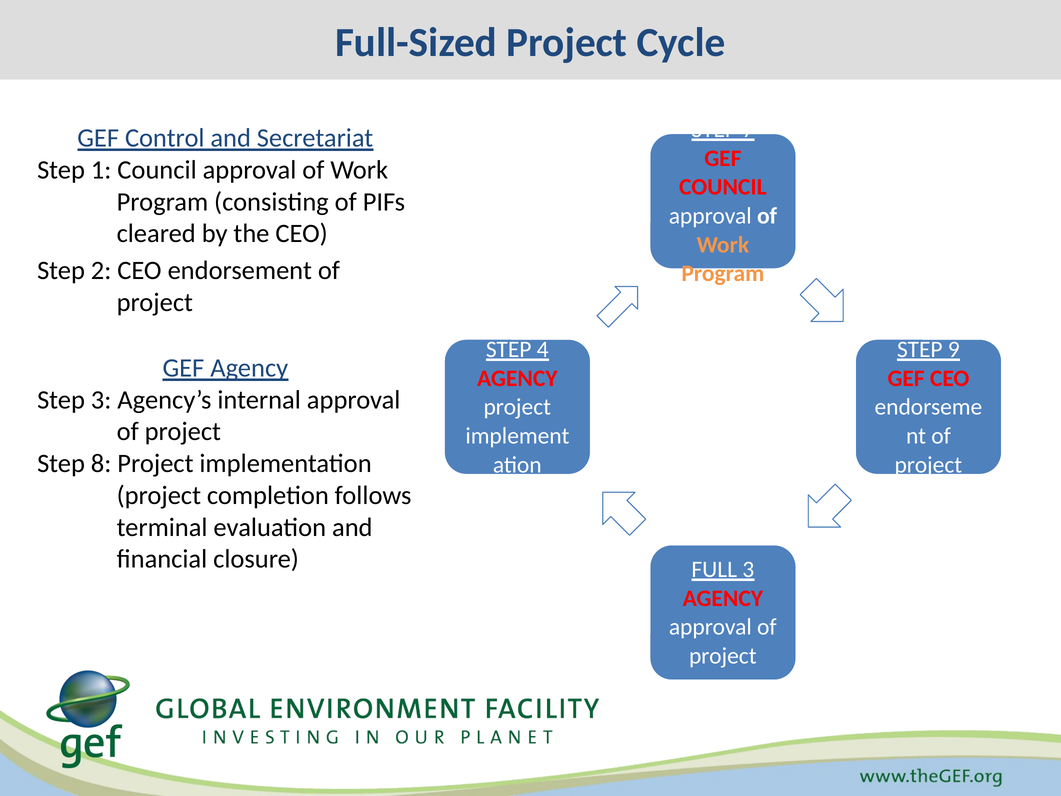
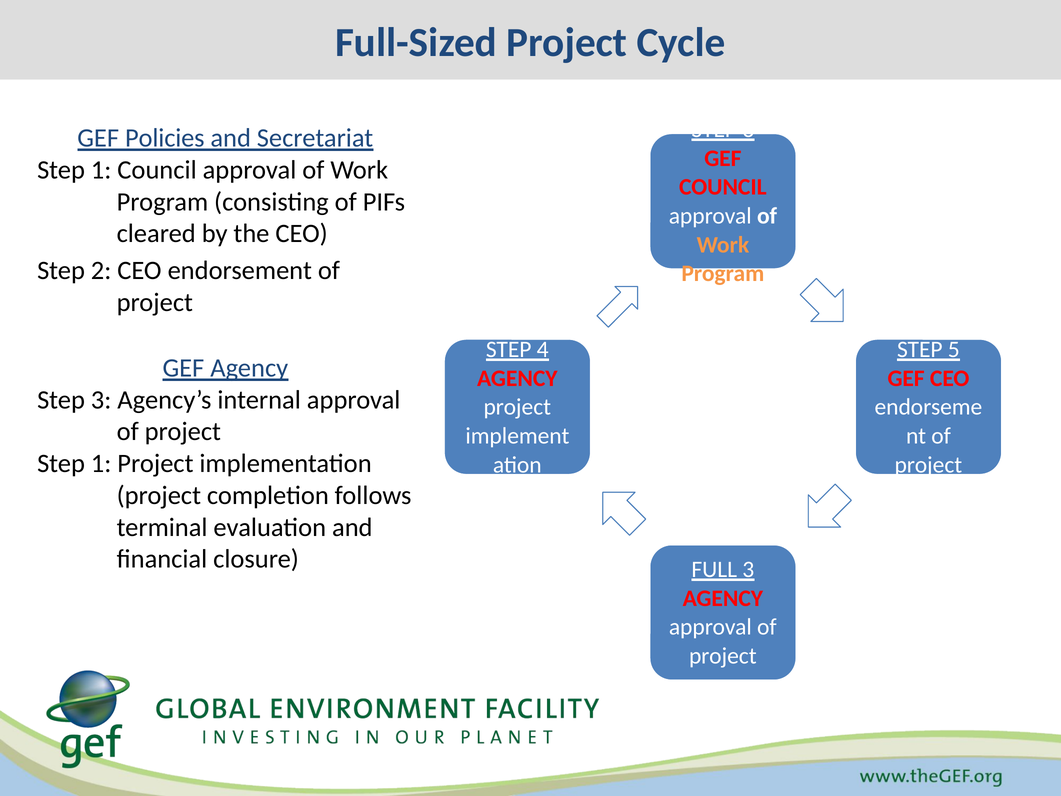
7 at (748, 129): 7 -> 3
Control: Control -> Policies
9: 9 -> 5
8 at (101, 463): 8 -> 1
